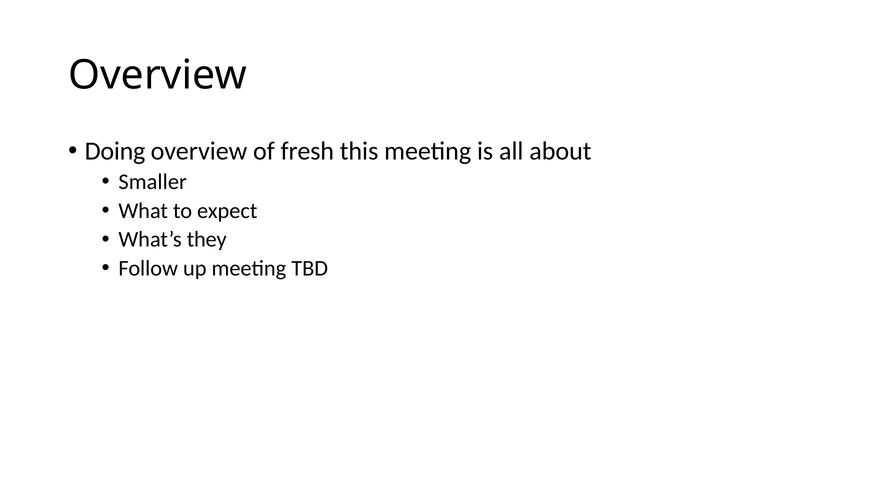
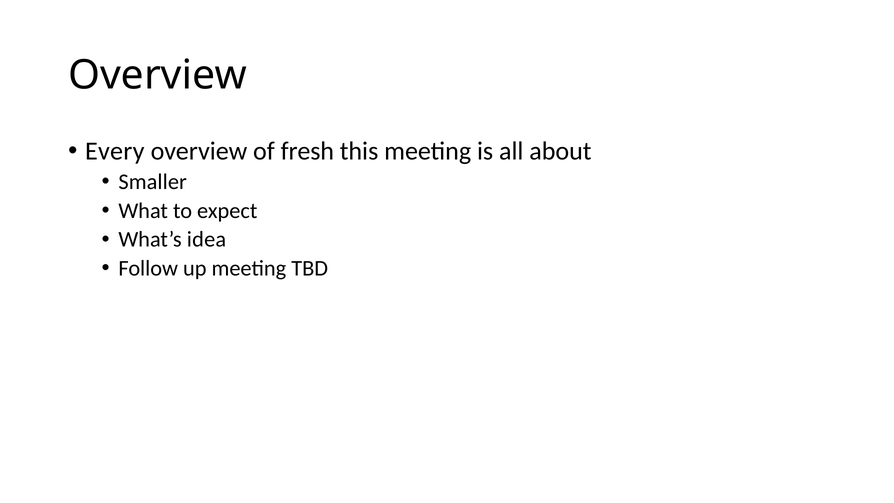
Doing: Doing -> Every
they: they -> idea
